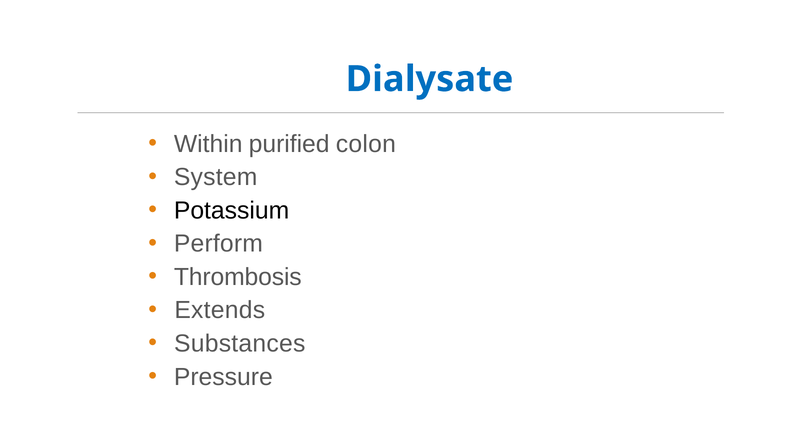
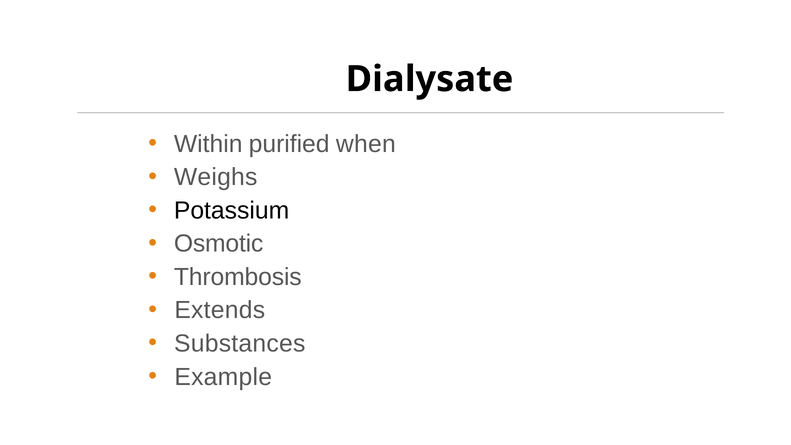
Dialysate colour: blue -> black
colon: colon -> when
System: System -> Weighs
Perform: Perform -> Osmotic
Pressure: Pressure -> Example
